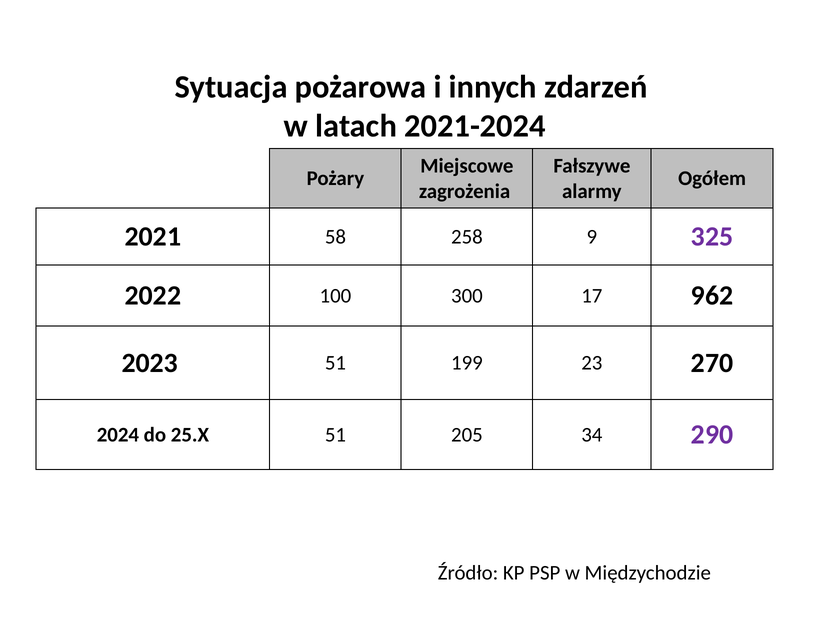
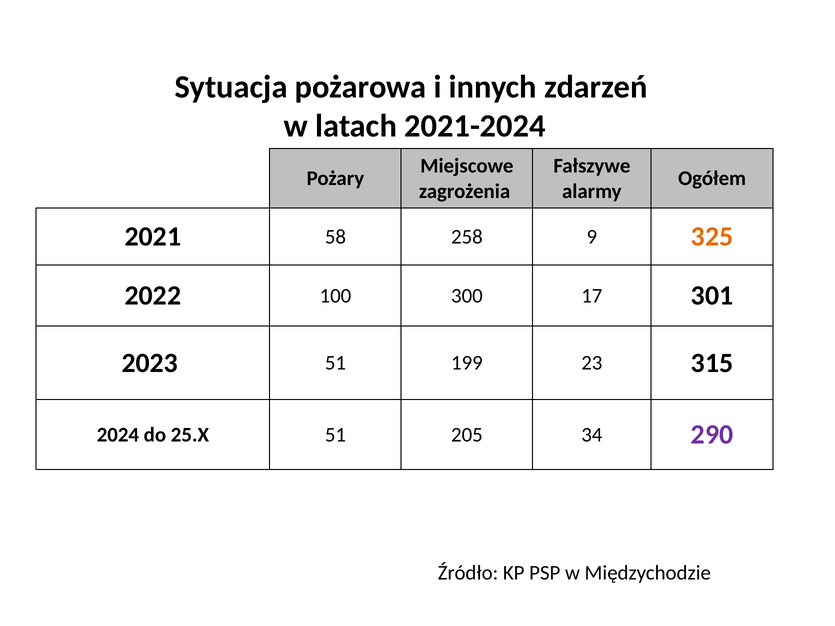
325 colour: purple -> orange
962: 962 -> 301
270: 270 -> 315
